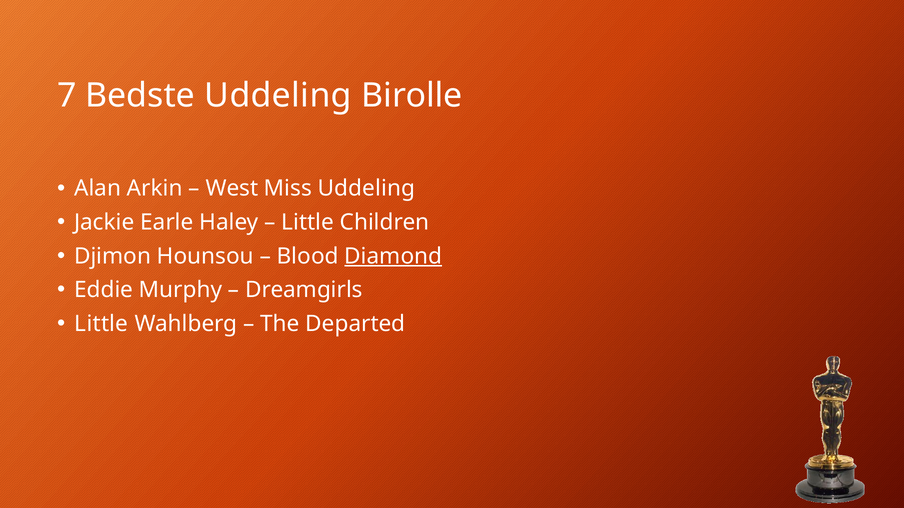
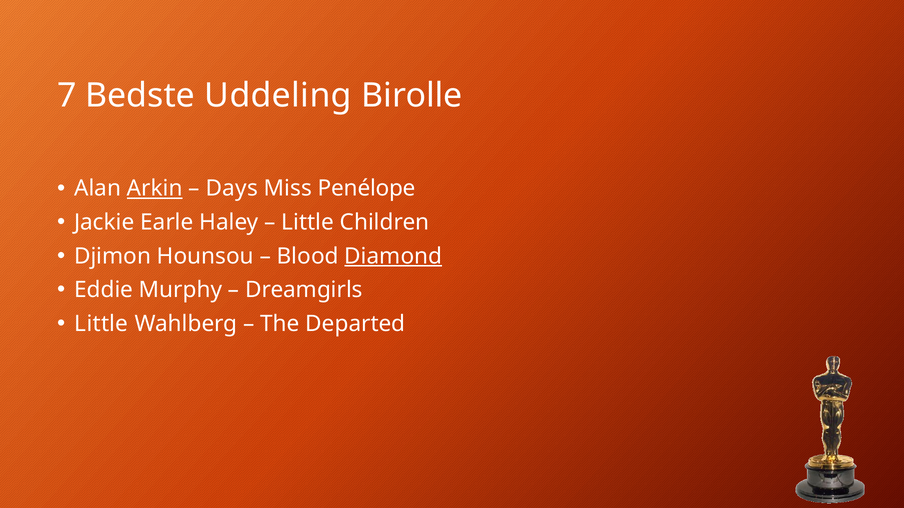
Arkin underline: none -> present
West: West -> Days
Miss Uddeling: Uddeling -> Penélope
